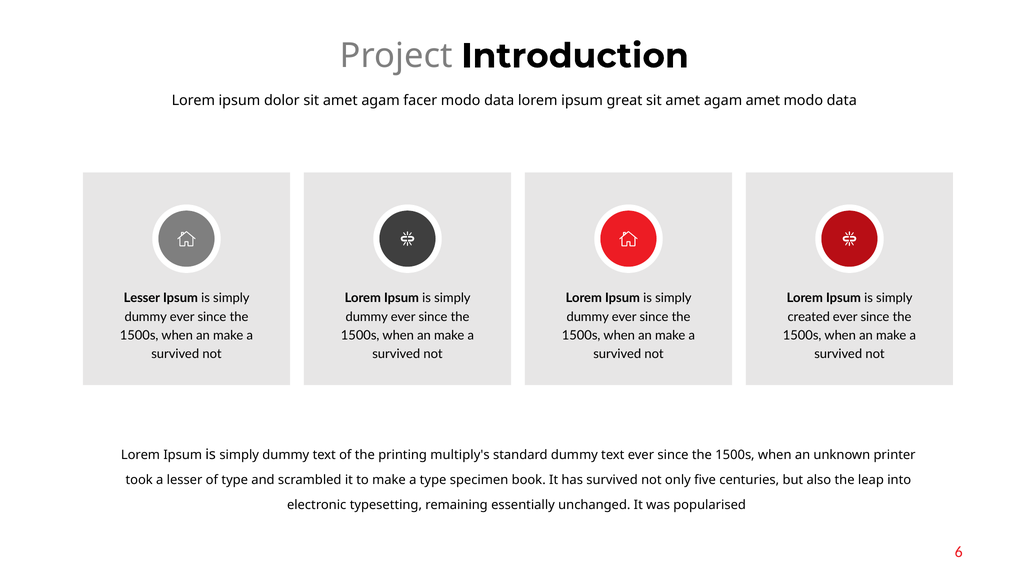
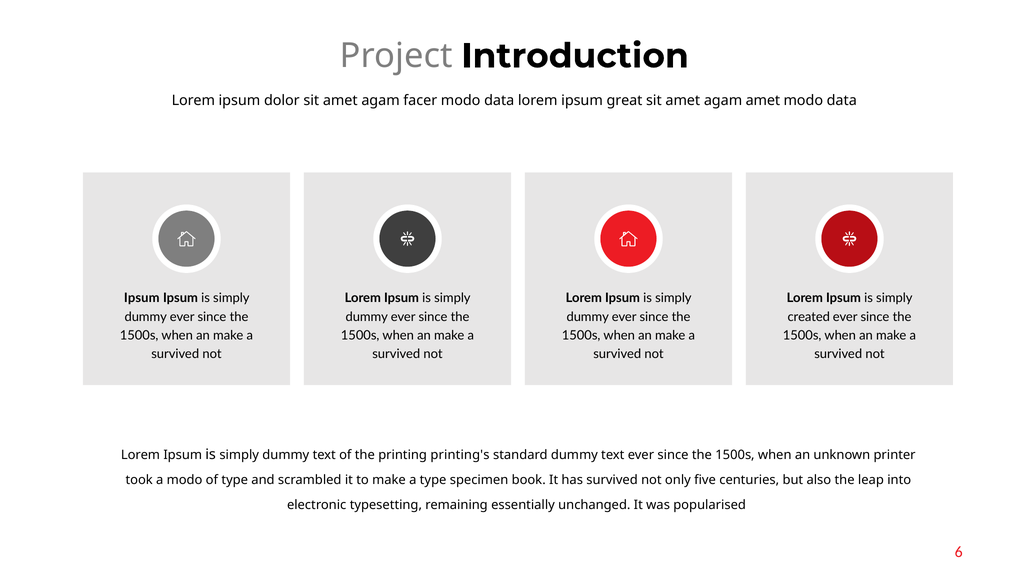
Lesser at (142, 298): Lesser -> Ipsum
multiply's: multiply's -> printing's
a lesser: lesser -> modo
